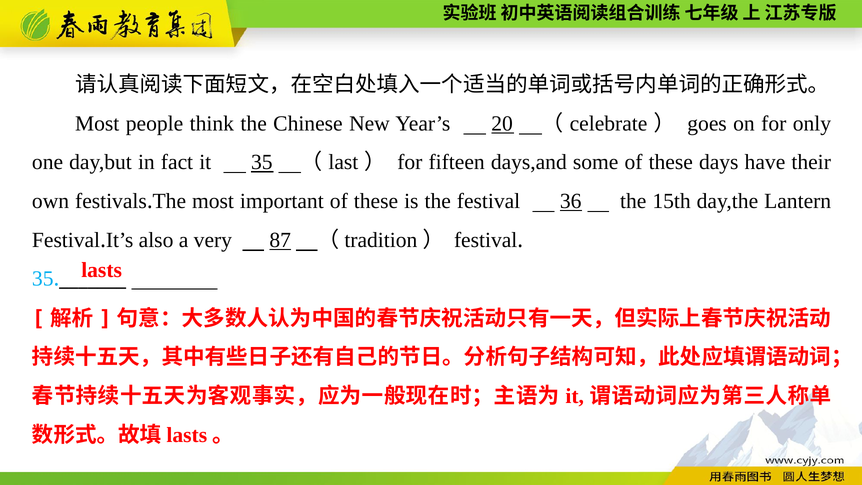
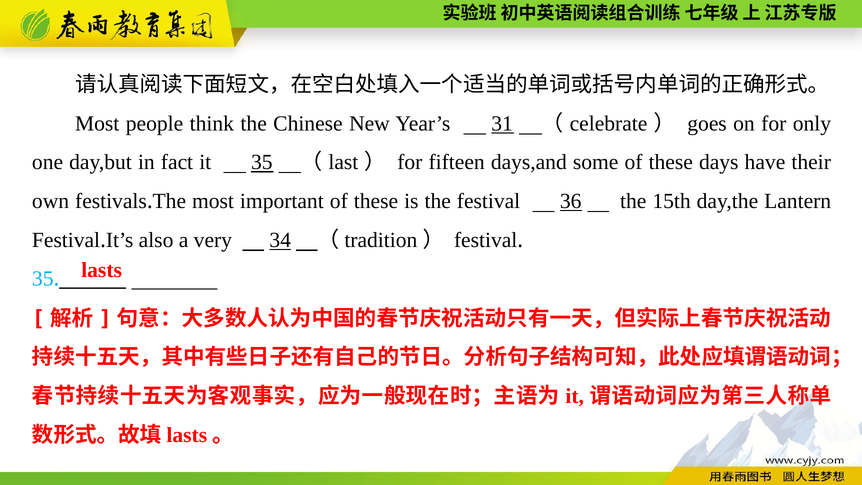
20: 20 -> 31
87: 87 -> 34
